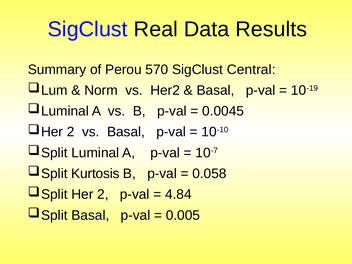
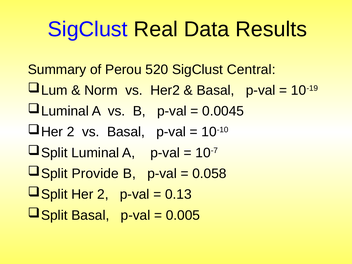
570: 570 -> 520
Kurtosis: Kurtosis -> Provide
4.84: 4.84 -> 0.13
